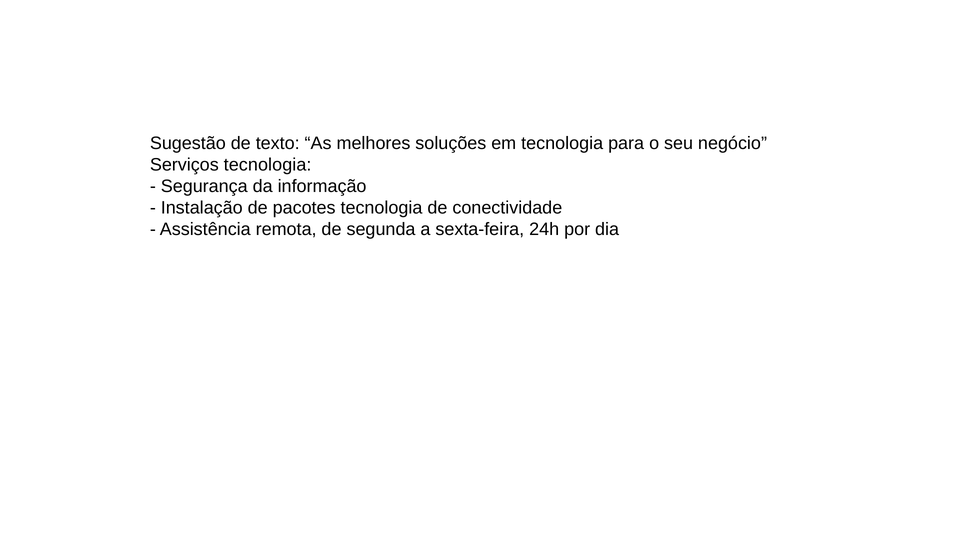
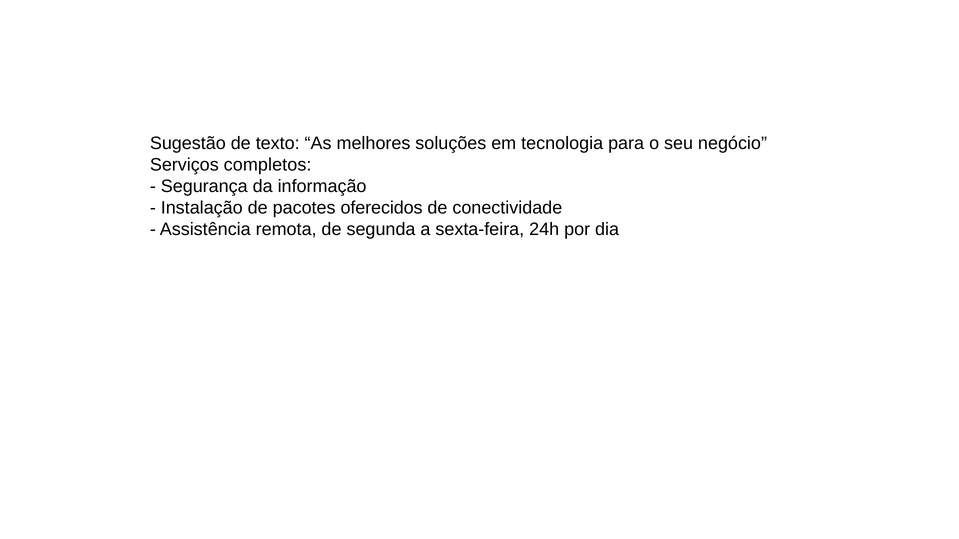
Serviços tecnologia: tecnologia -> completos
pacotes tecnologia: tecnologia -> oferecidos
